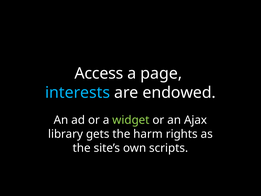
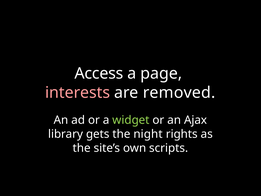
interests colour: light blue -> pink
endowed: endowed -> removed
harm: harm -> night
